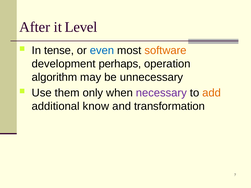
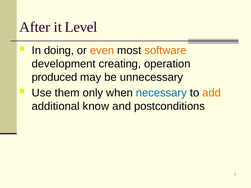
tense: tense -> doing
even colour: blue -> orange
perhaps: perhaps -> creating
algorithm: algorithm -> produced
necessary colour: purple -> blue
transformation: transformation -> postconditions
